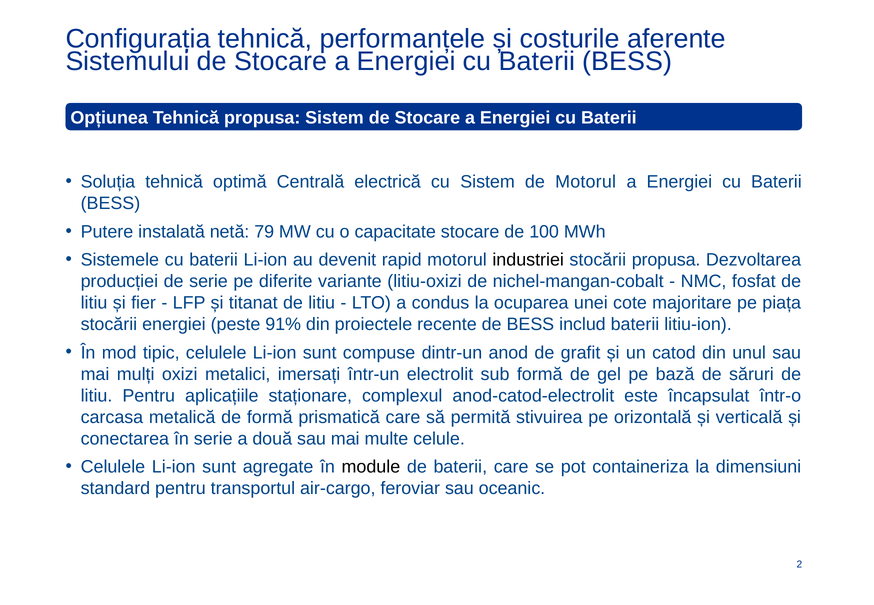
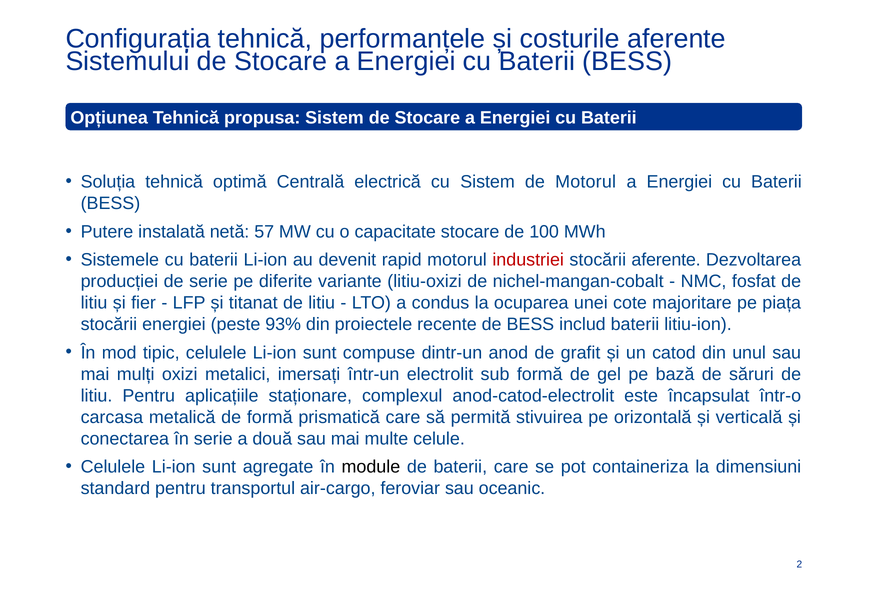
79: 79 -> 57
industriei colour: black -> red
stocării propusa: propusa -> aferente
91%: 91% -> 93%
